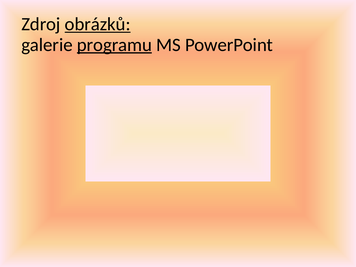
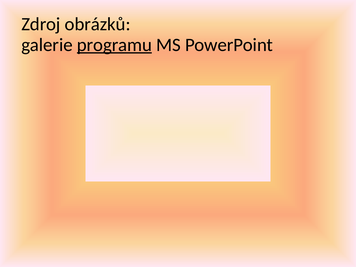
obrázků underline: present -> none
